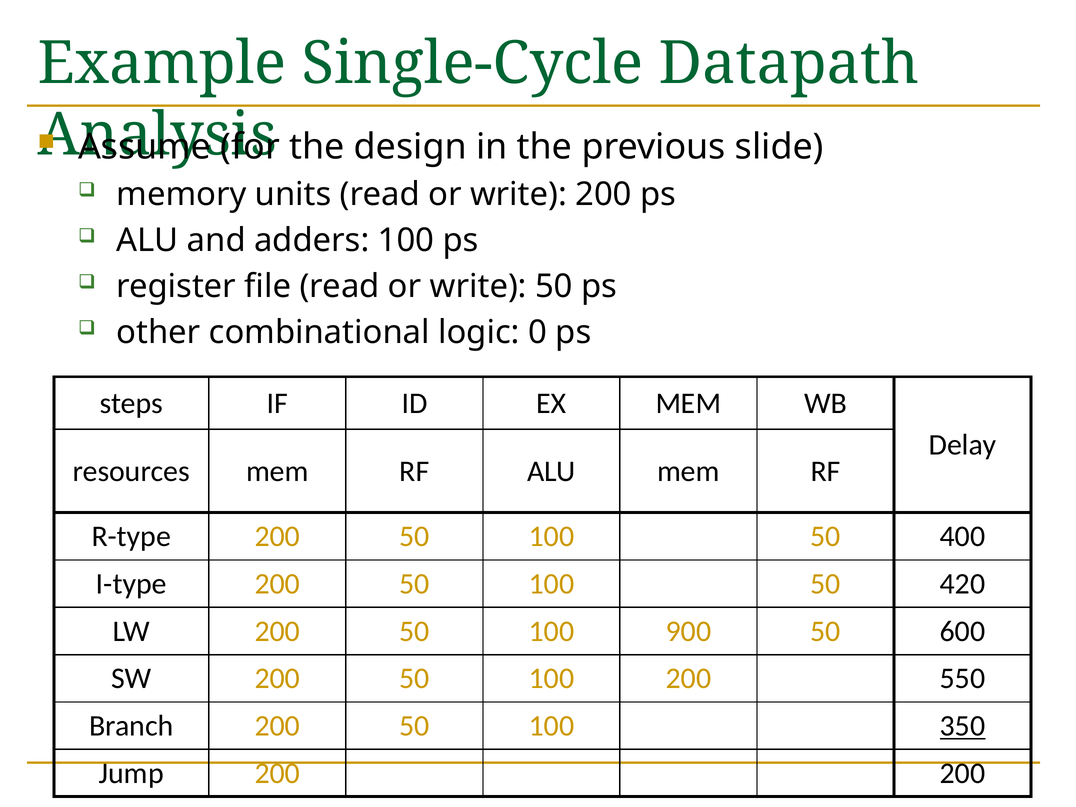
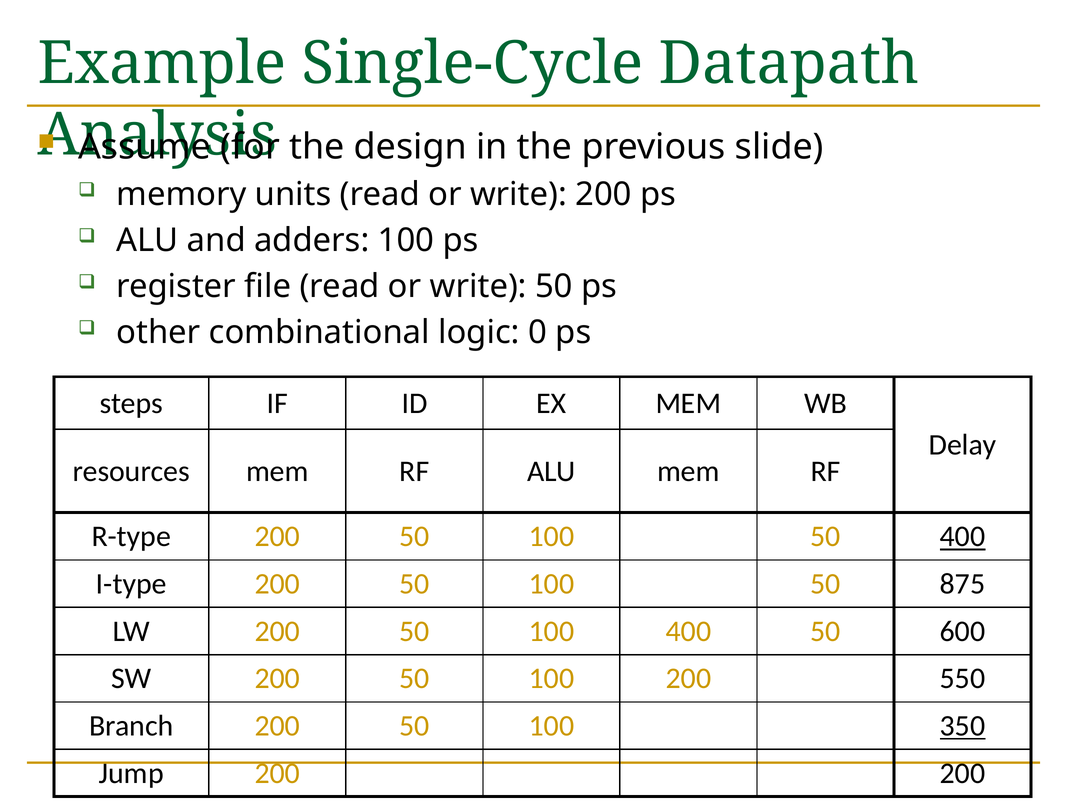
400 at (963, 537) underline: none -> present
420: 420 -> 875
100 900: 900 -> 400
